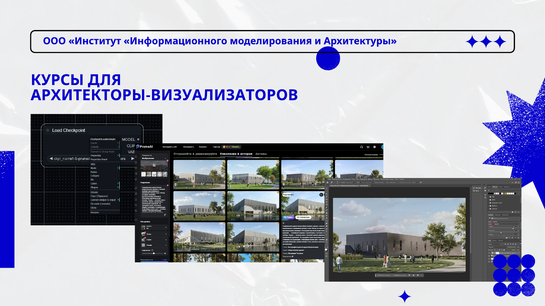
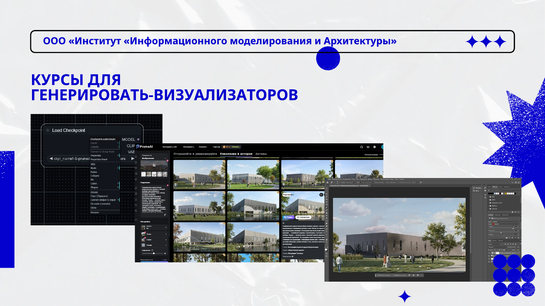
АРХИТЕКТОРЫ-ВИЗУАЛИЗАТОРОВ: АРХИТЕКТОРЫ-ВИЗУАЛИЗАТОРОВ -> ГЕНЕРИРОВАТЬ-ВИЗУАЛИЗАТОРОВ
